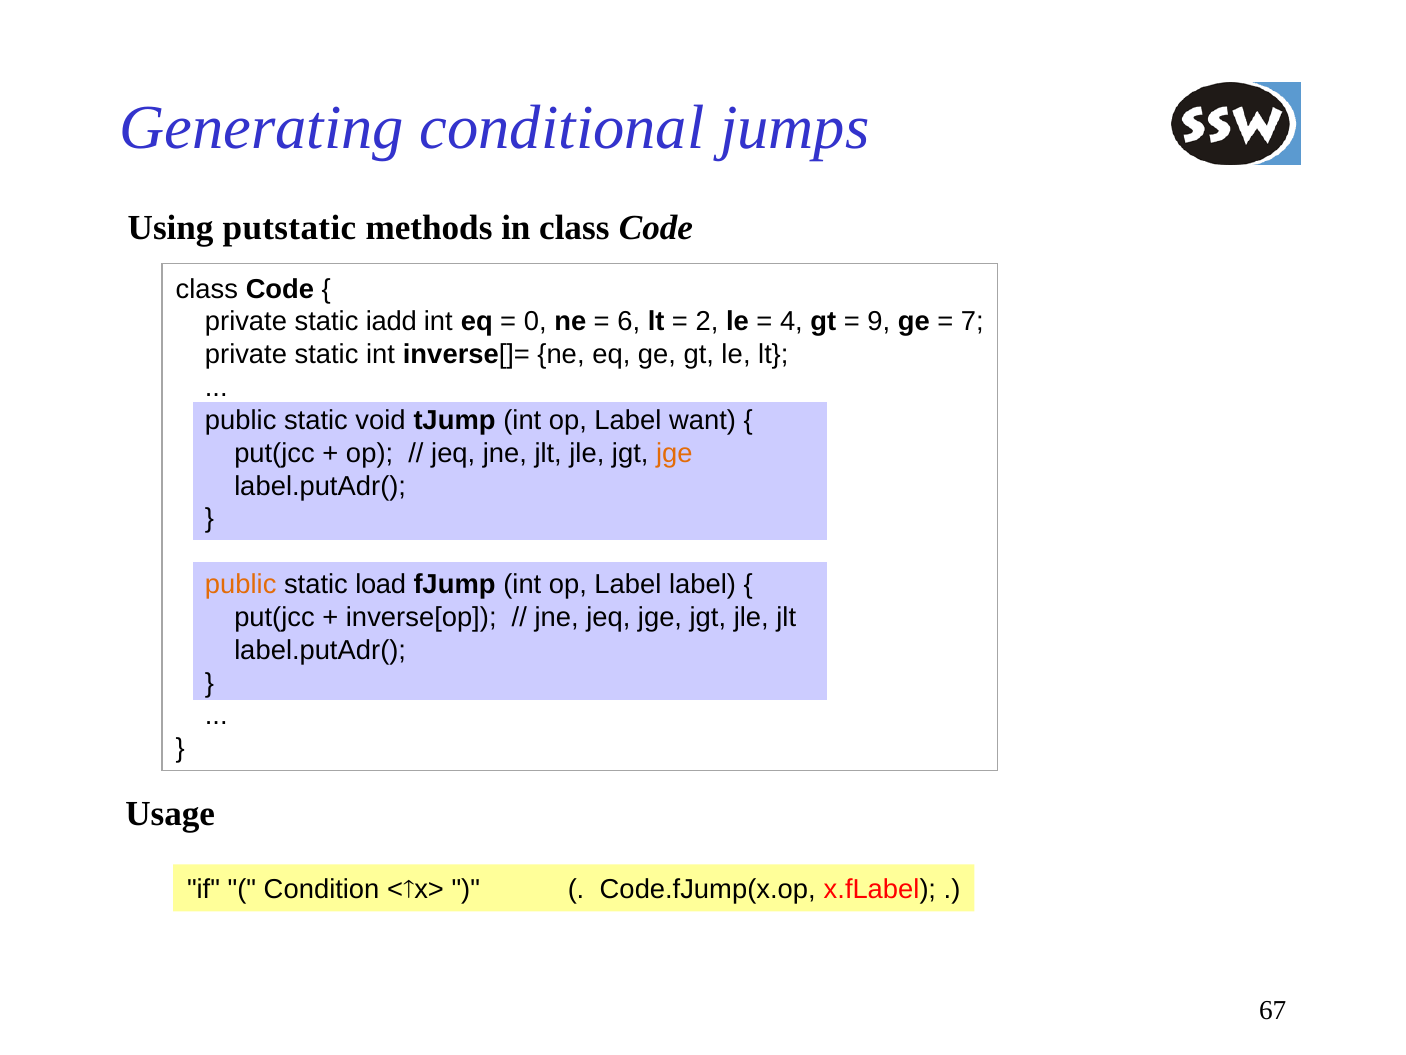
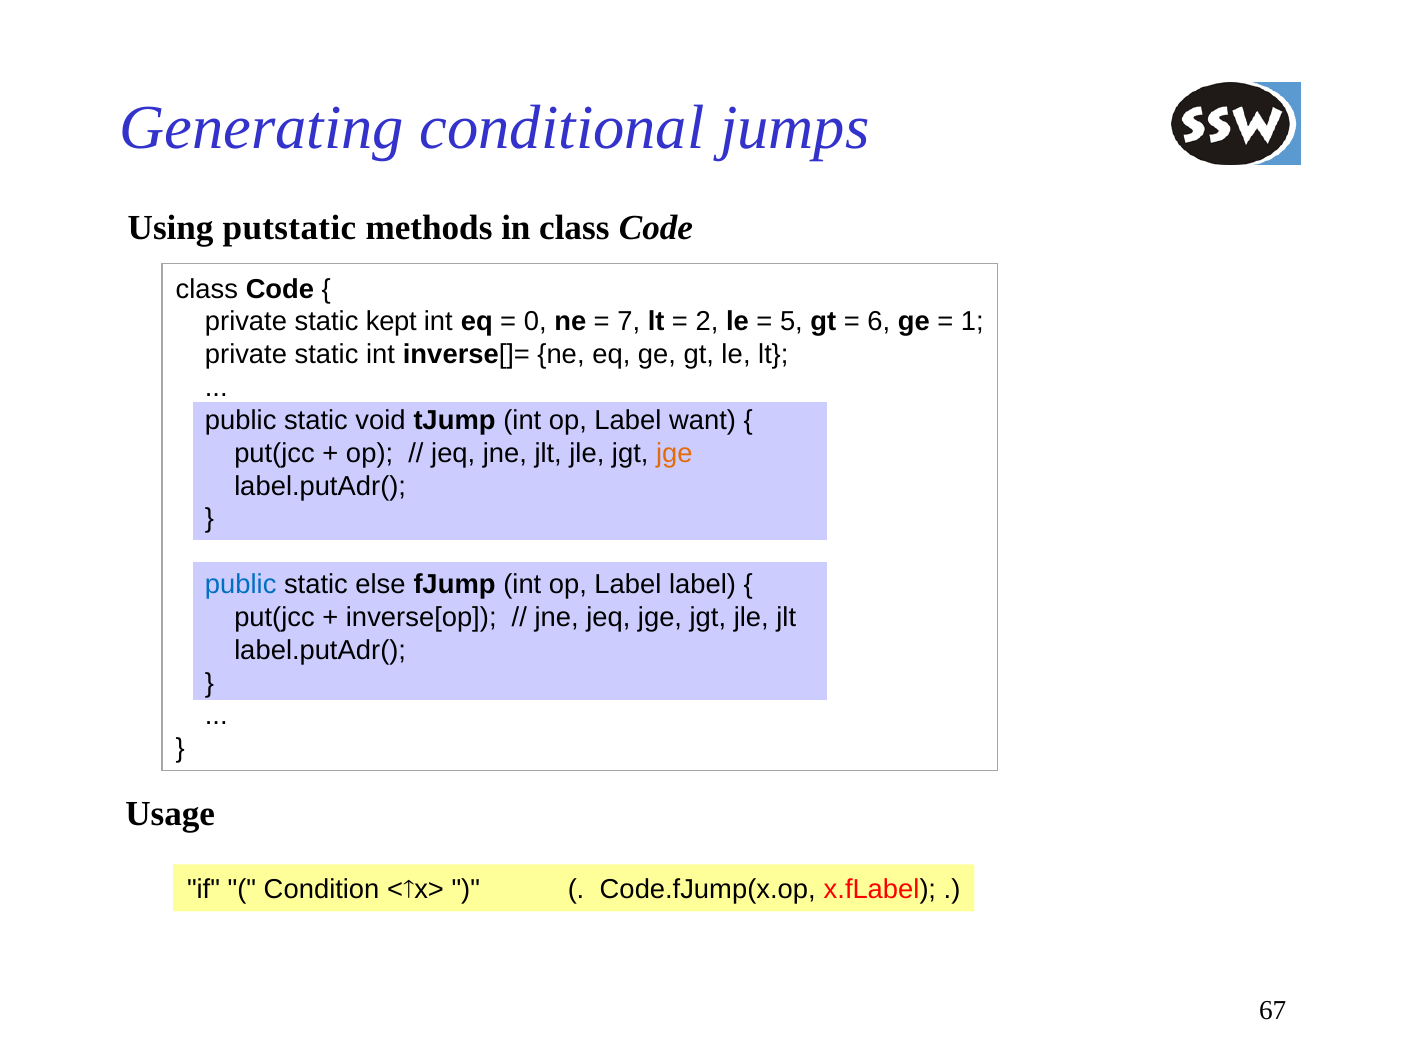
iadd: iadd -> kept
6: 6 -> 7
4: 4 -> 5
9: 9 -> 6
7: 7 -> 1
public at (241, 584) colour: orange -> blue
load: load -> else
